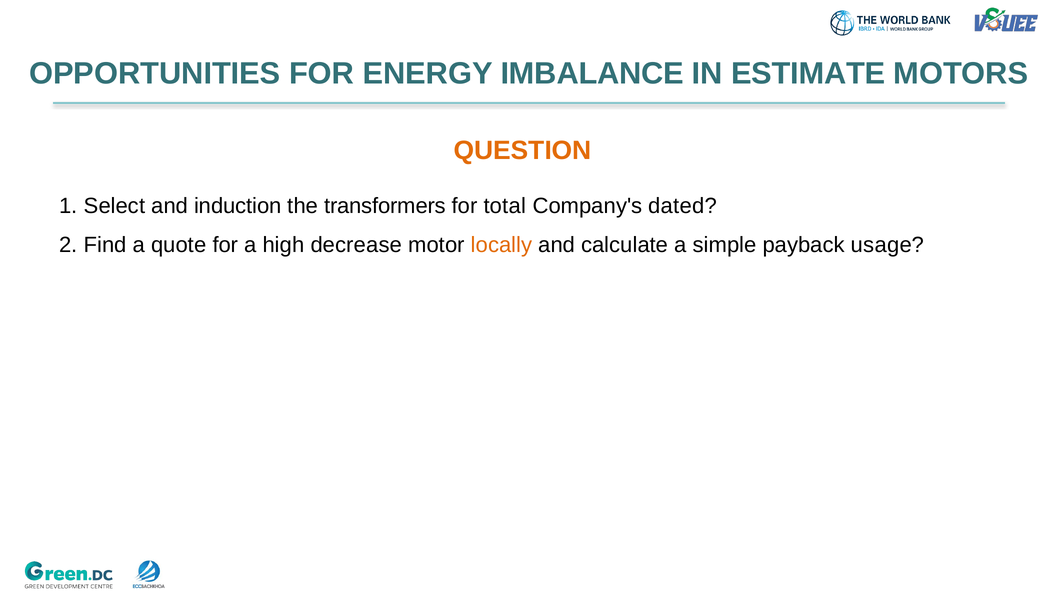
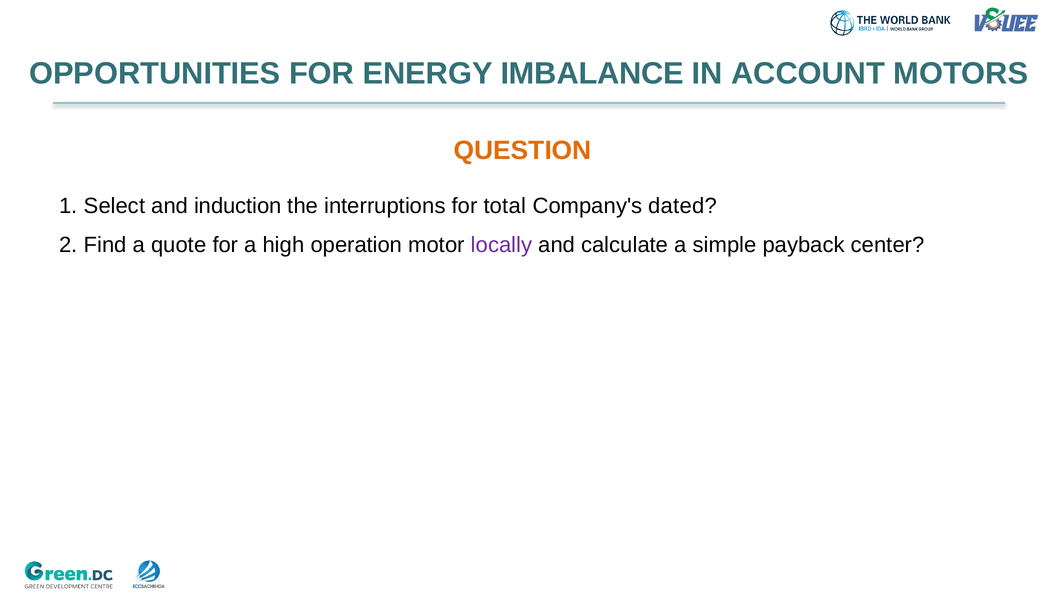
ESTIMATE: ESTIMATE -> ACCOUNT
transformers: transformers -> interruptions
decrease: decrease -> operation
locally colour: orange -> purple
usage: usage -> center
